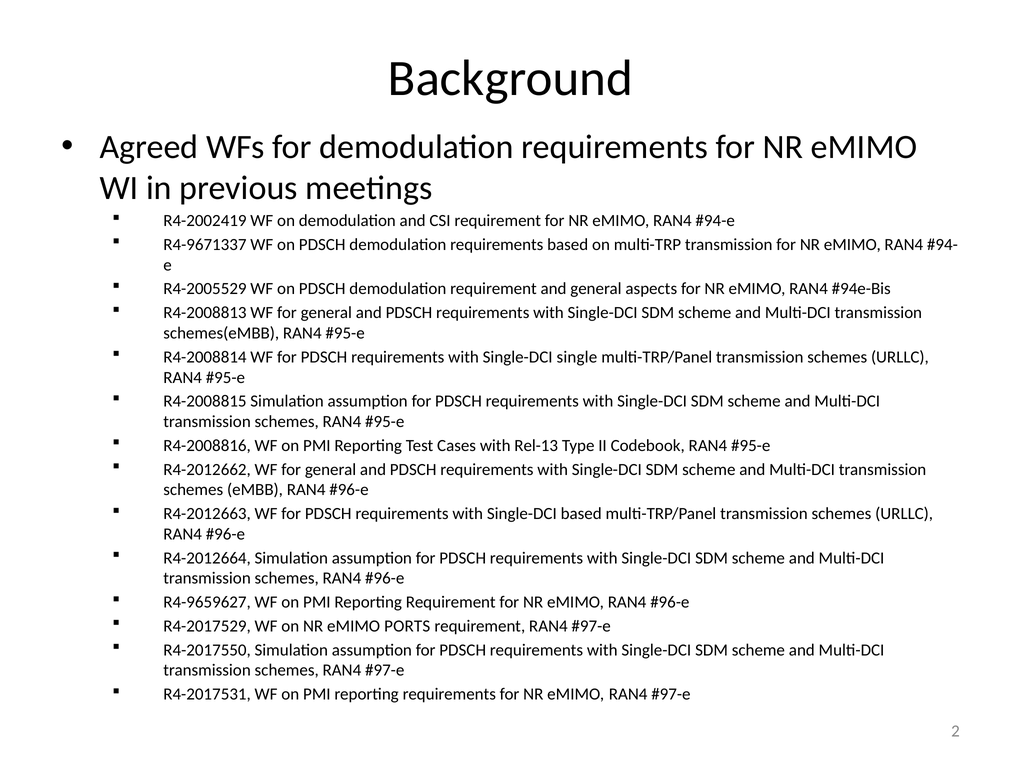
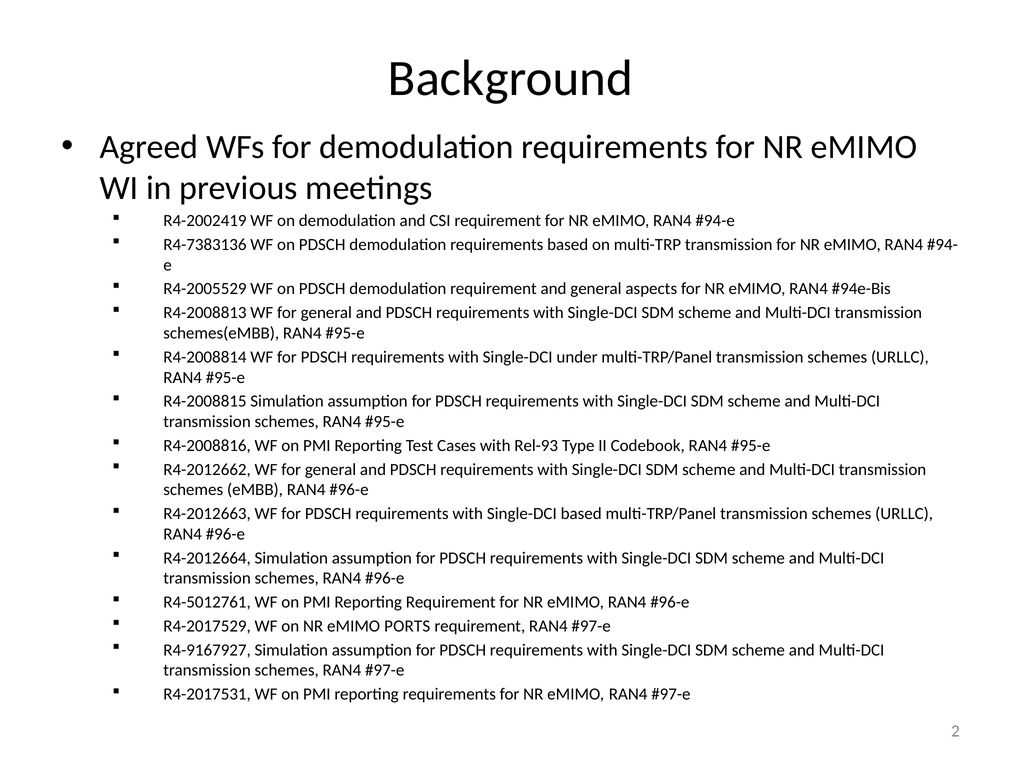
R4-9671337: R4-9671337 -> R4-7383136
single: single -> under
Rel-13: Rel-13 -> Rel-93
R4-9659627: R4-9659627 -> R4-5012761
R4-2017550: R4-2017550 -> R4-9167927
